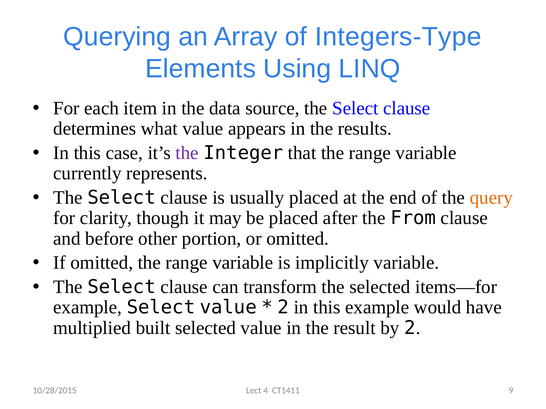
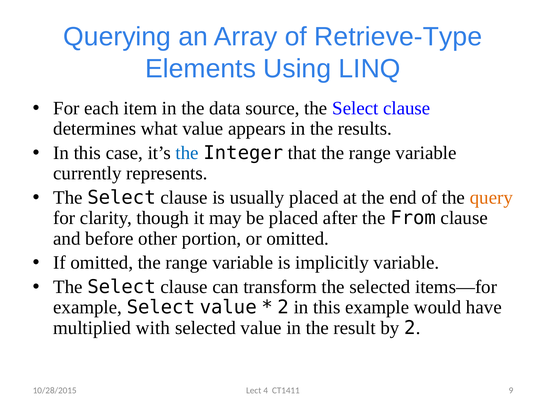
Integers-Type: Integers-Type -> Retrieve-Type
the at (187, 153) colour: purple -> blue
built: built -> with
